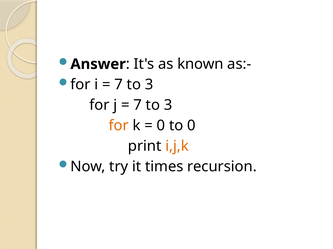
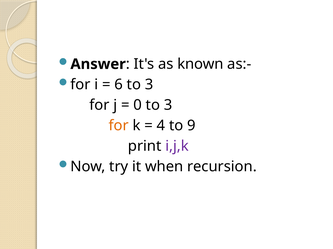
7 at (119, 85): 7 -> 6
7 at (138, 105): 7 -> 0
0 at (161, 126): 0 -> 4
to 0: 0 -> 9
i,j,k colour: orange -> purple
times: times -> when
